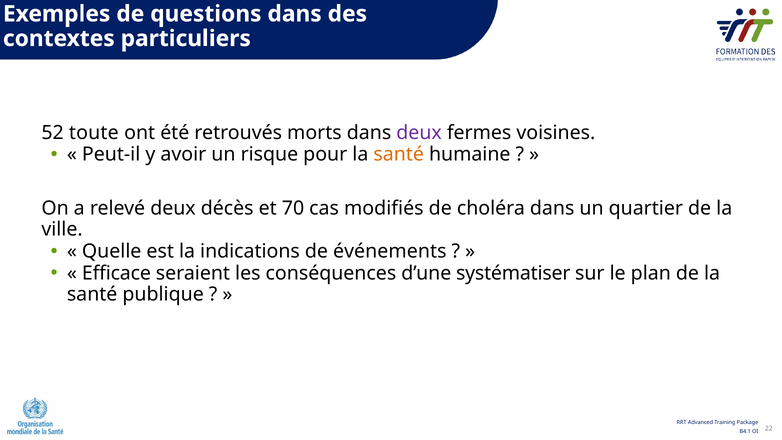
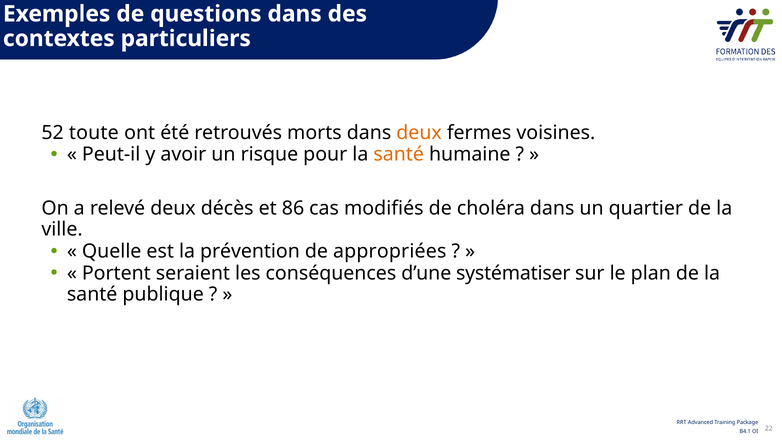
deux at (419, 133) colour: purple -> orange
70: 70 -> 86
indications: indications -> prévention
événements: événements -> appropriées
Efficace: Efficace -> Portent
